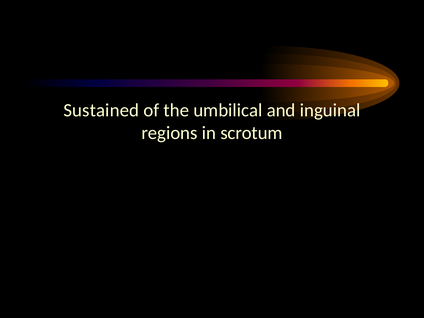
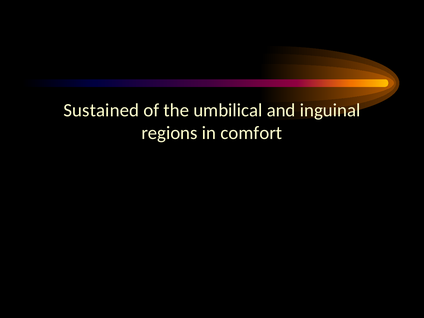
scrotum: scrotum -> comfort
